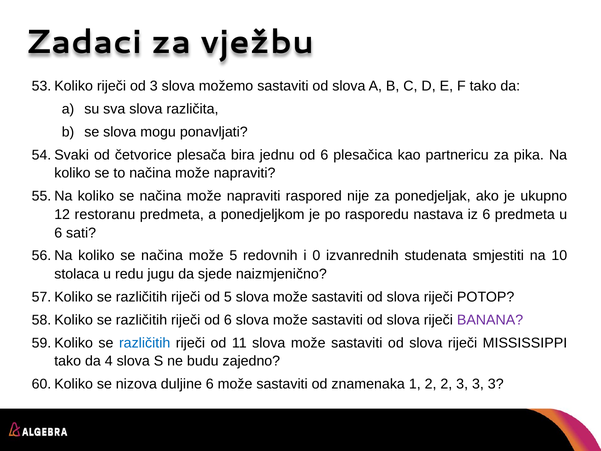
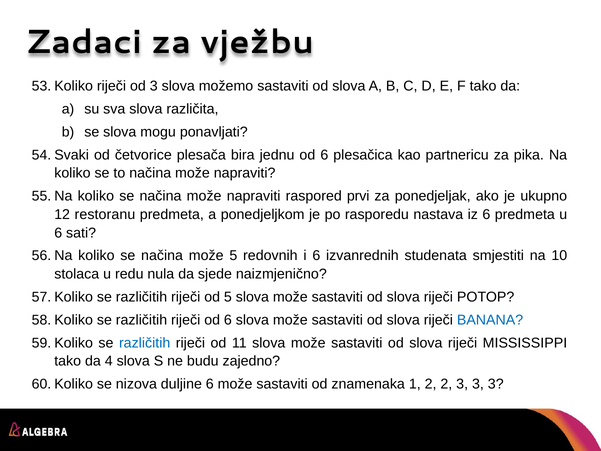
nije: nije -> prvi
i 0: 0 -> 6
jugu: jugu -> nula
BANANA colour: purple -> blue
